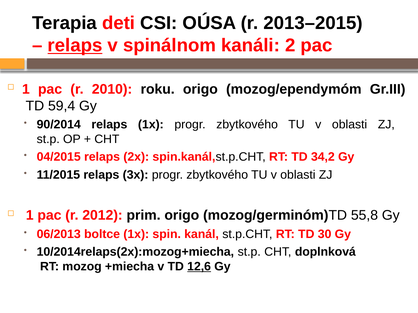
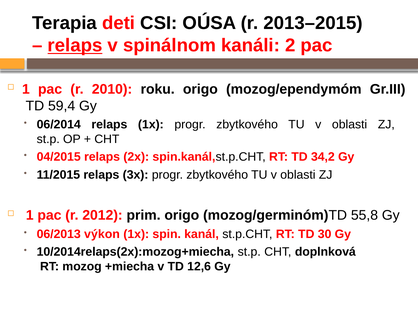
90/2014: 90/2014 -> 06/2014
boltce: boltce -> výkon
12,6 underline: present -> none
